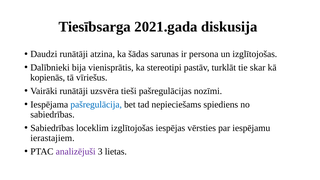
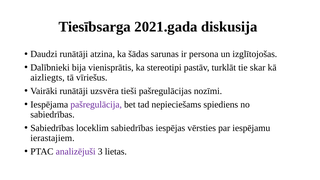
kopienās: kopienās -> aizliegts
pašregulācija colour: blue -> purple
loceklim izglītojošas: izglītojošas -> sabiedrības
